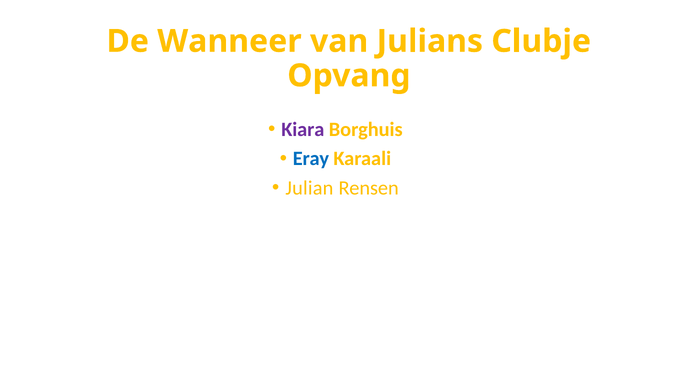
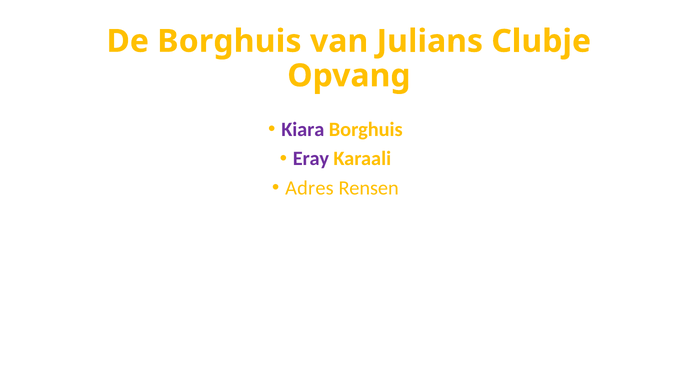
De Wanneer: Wanneer -> Borghuis
Eray colour: blue -> purple
Julian: Julian -> Adres
